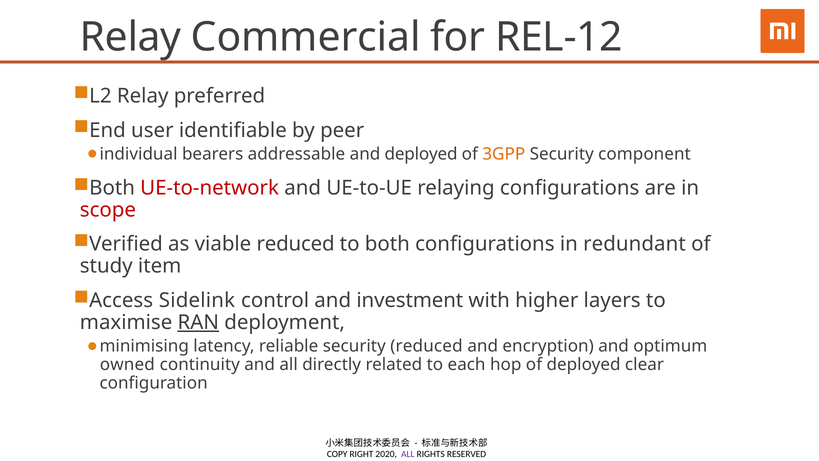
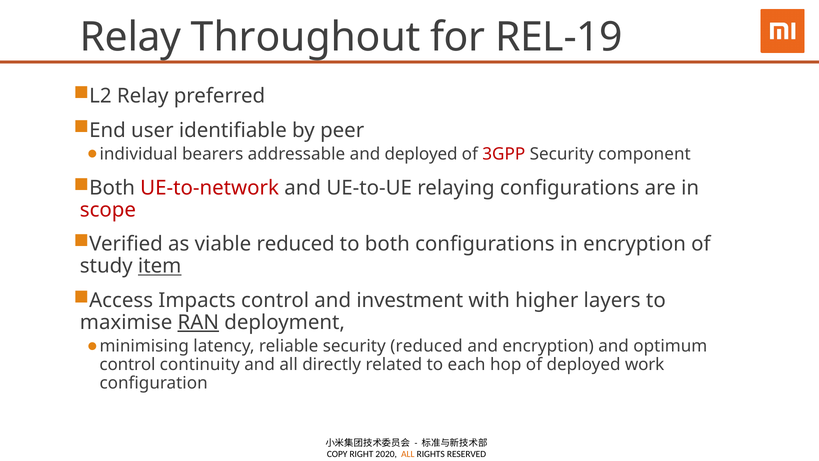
Commercial: Commercial -> Throughout
REL-12: REL-12 -> REL-19
3GPP colour: orange -> red
in redundant: redundant -> encryption
item underline: none -> present
Sidelink: Sidelink -> Impacts
owned at (127, 364): owned -> control
clear: clear -> work
ALL at (408, 454) colour: purple -> orange
